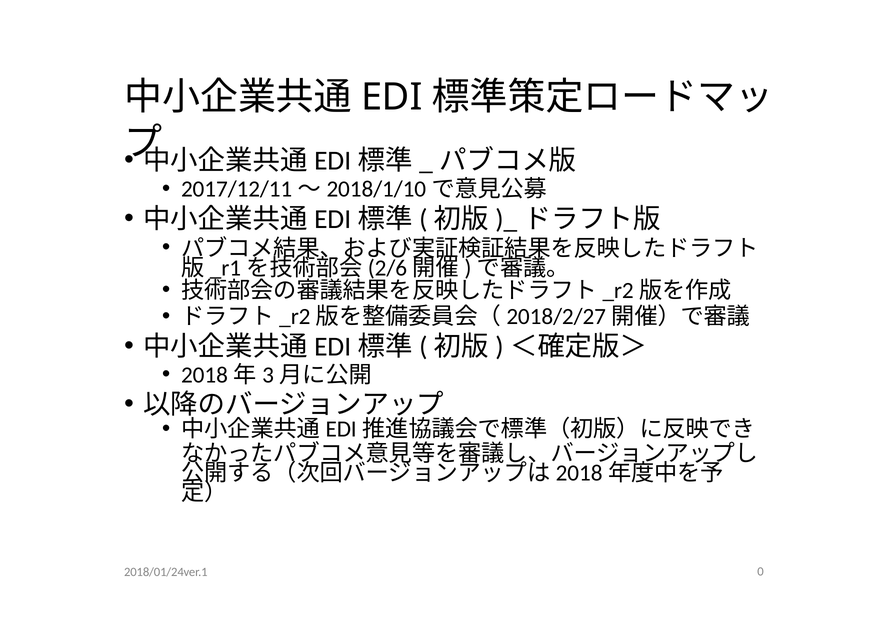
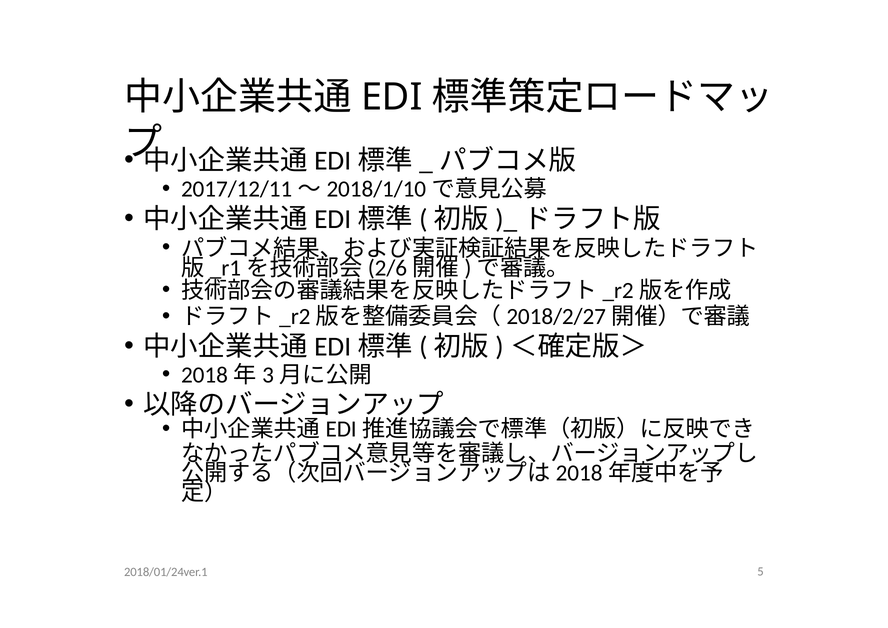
0: 0 -> 5
